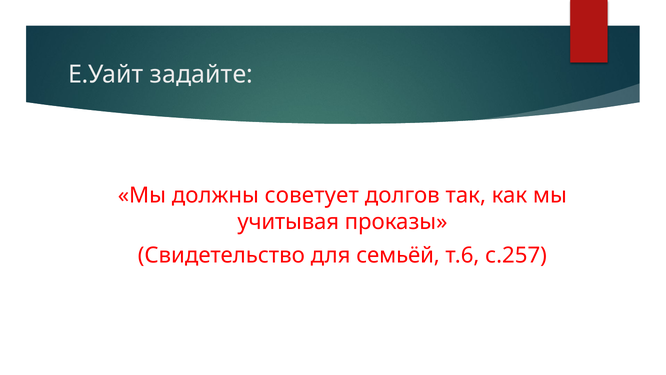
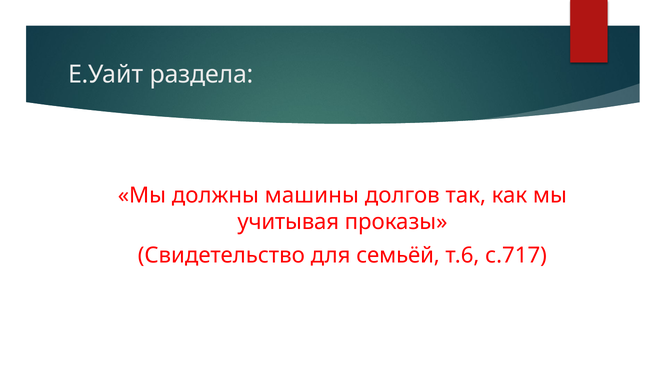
задайте: задайте -> раздела
советует: советует -> машины
с.257: с.257 -> с.717
